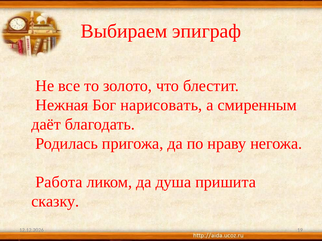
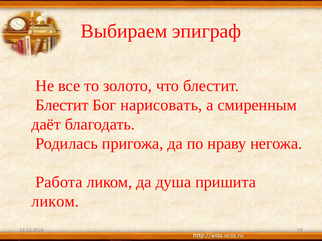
Нежная at (62, 105): Нежная -> Блестит
сказку at (55, 202): сказку -> ликом
